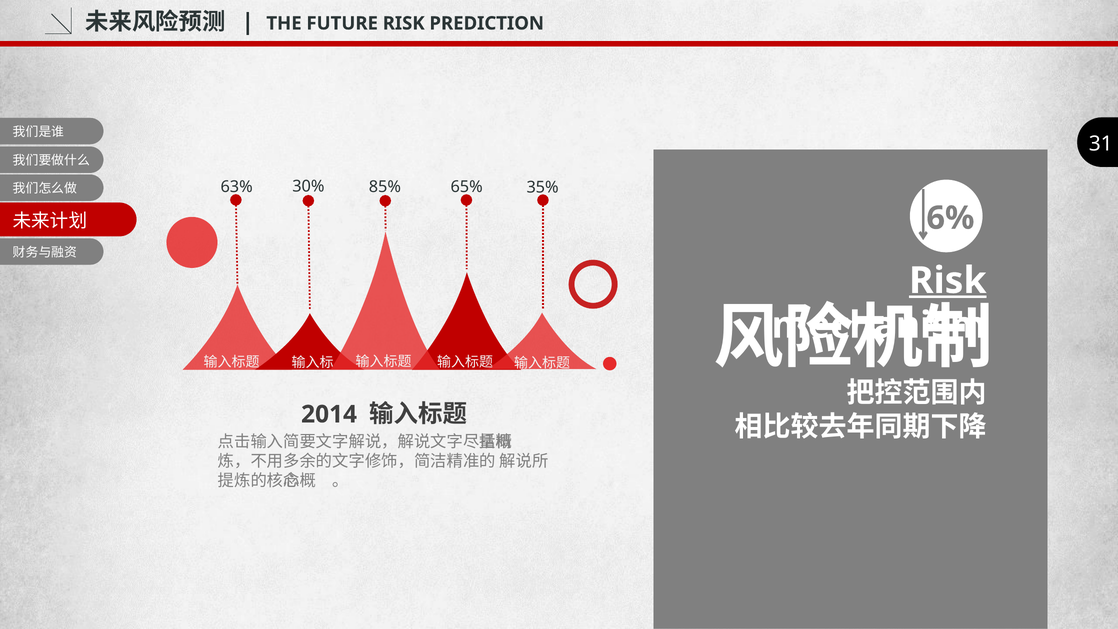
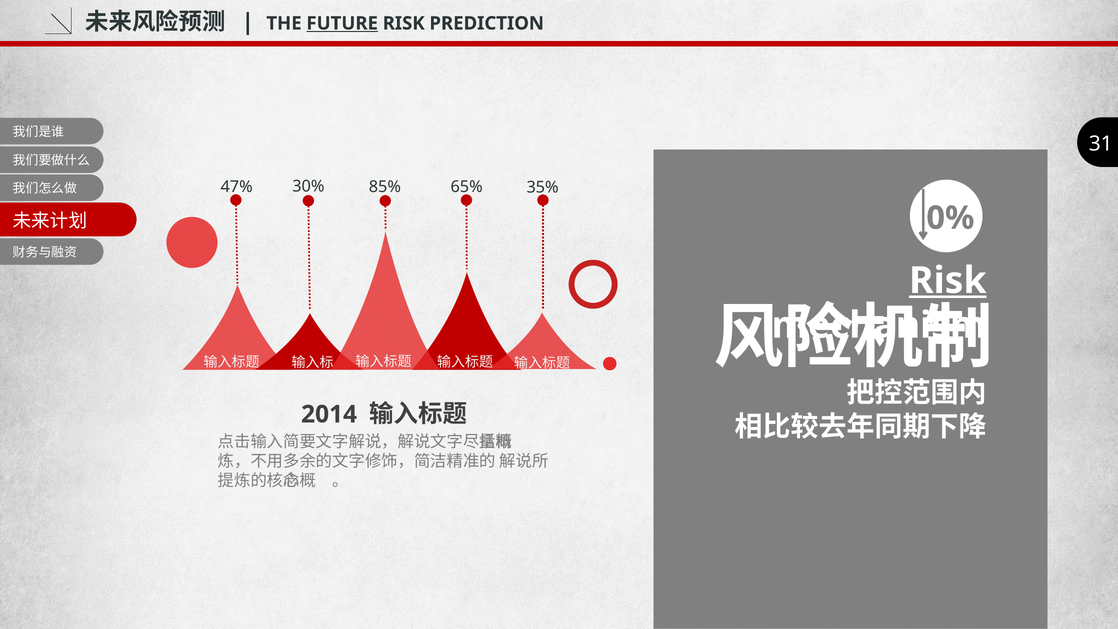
FUTURE underline: none -> present
63%: 63% -> 47%
6%: 6% -> 0%
